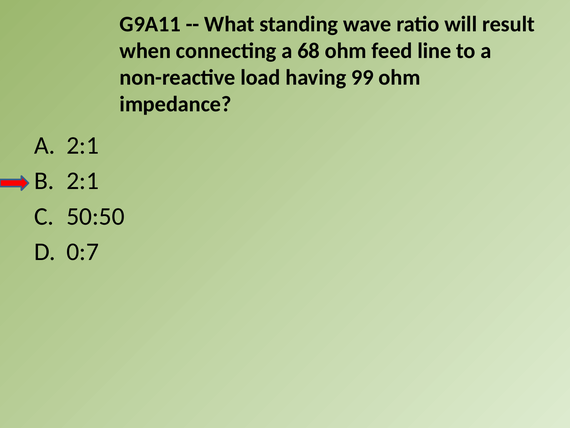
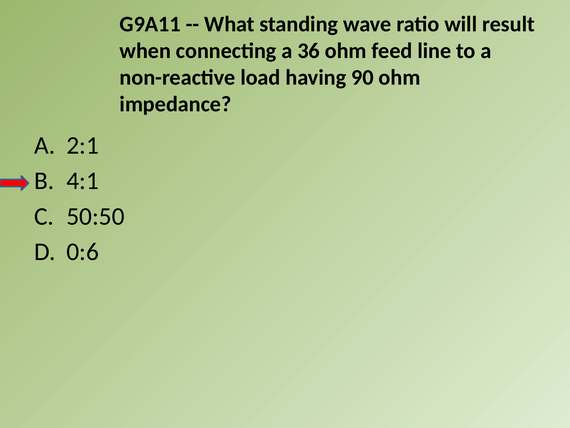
68: 68 -> 36
99: 99 -> 90
B 2:1: 2:1 -> 4:1
0:7: 0:7 -> 0:6
